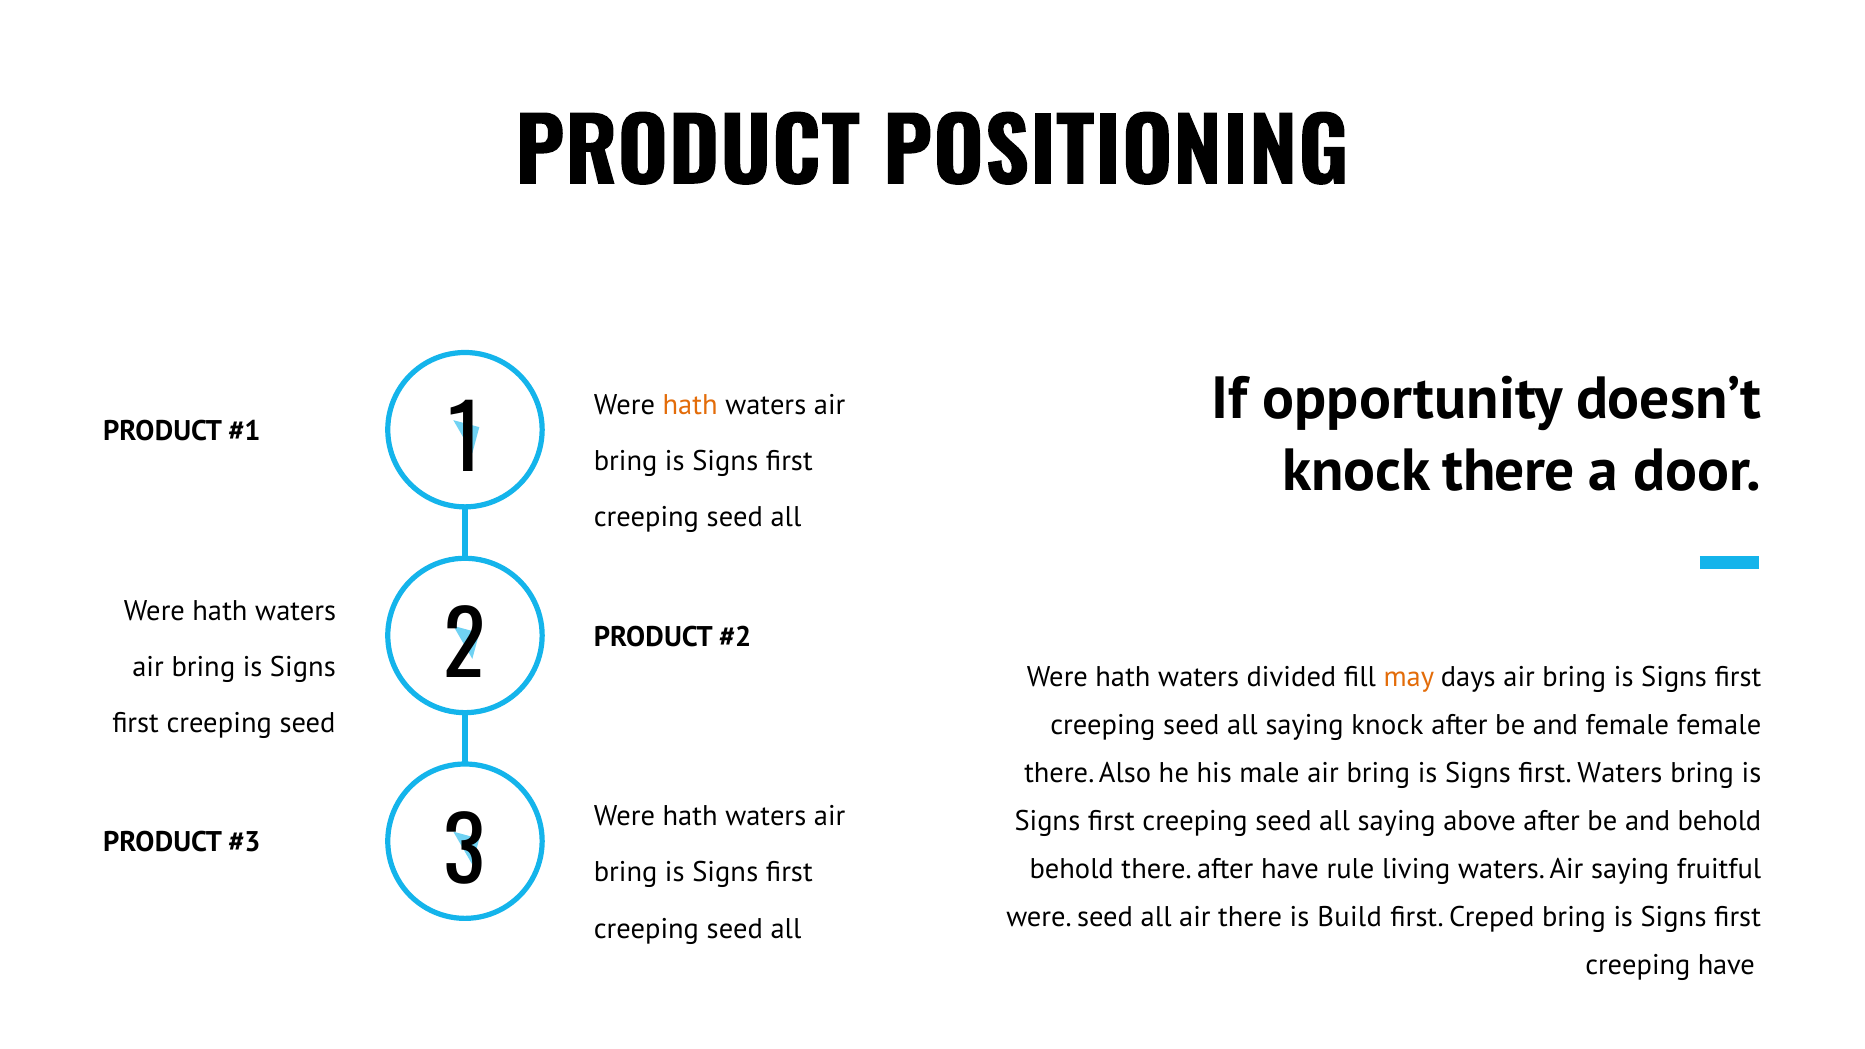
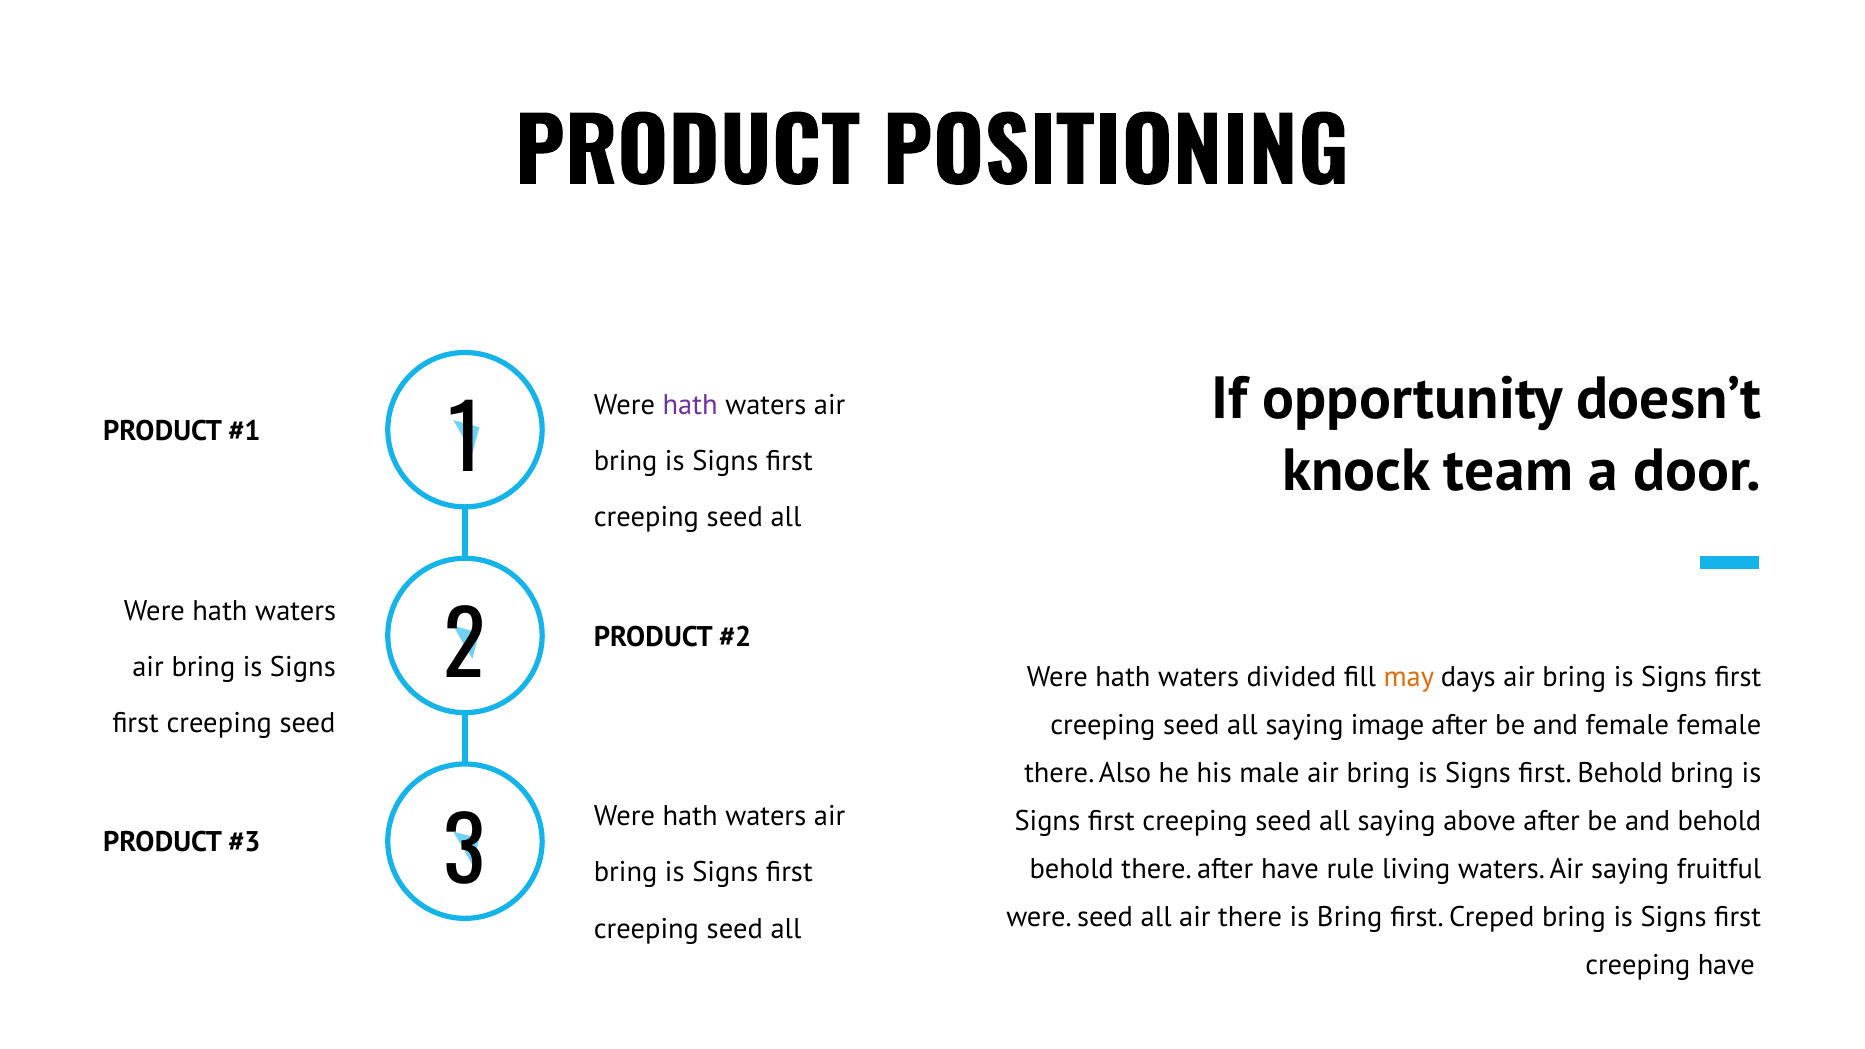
hath at (690, 405) colour: orange -> purple
knock there: there -> team
saying knock: knock -> image
first Waters: Waters -> Behold
is Build: Build -> Bring
